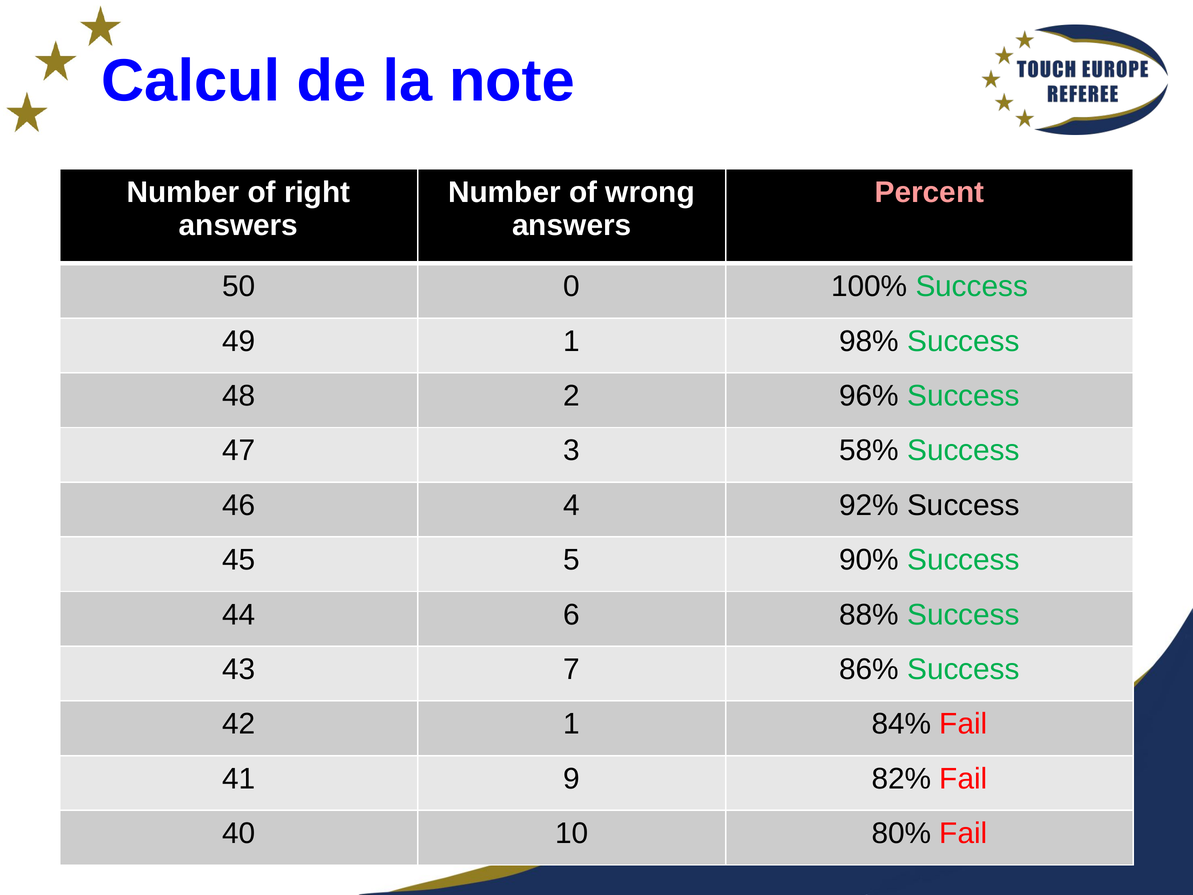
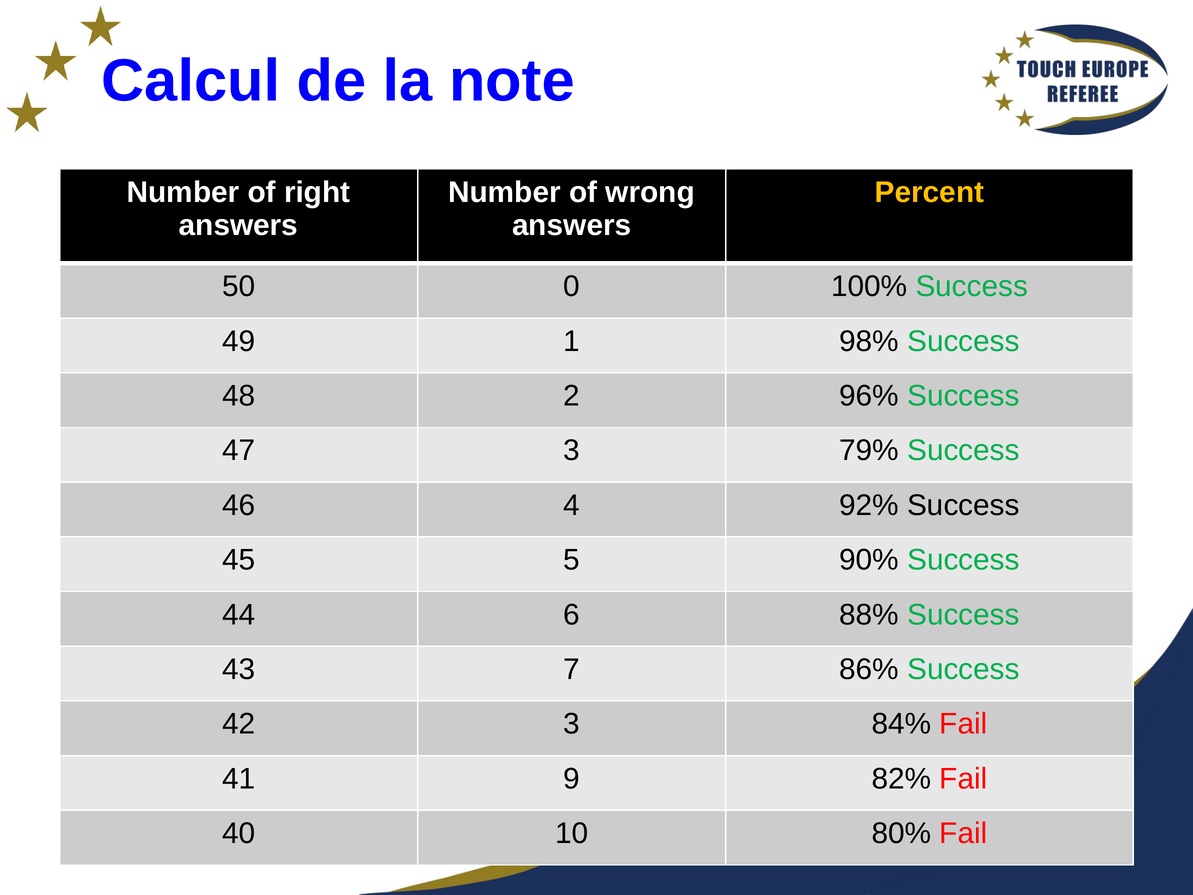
Percent colour: pink -> yellow
58%: 58% -> 79%
42 1: 1 -> 3
